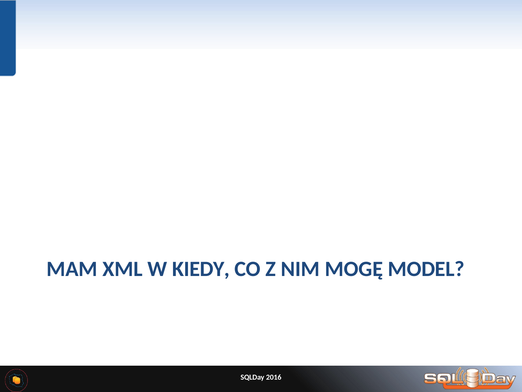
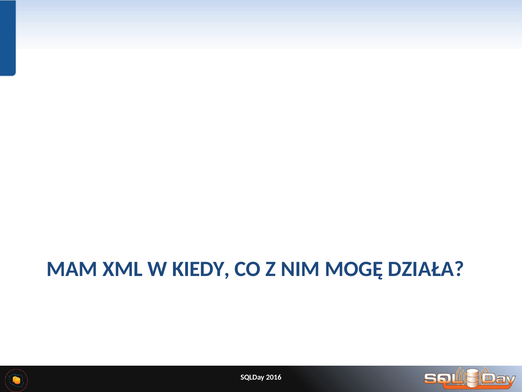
MODEL: MODEL -> DZIAŁA
